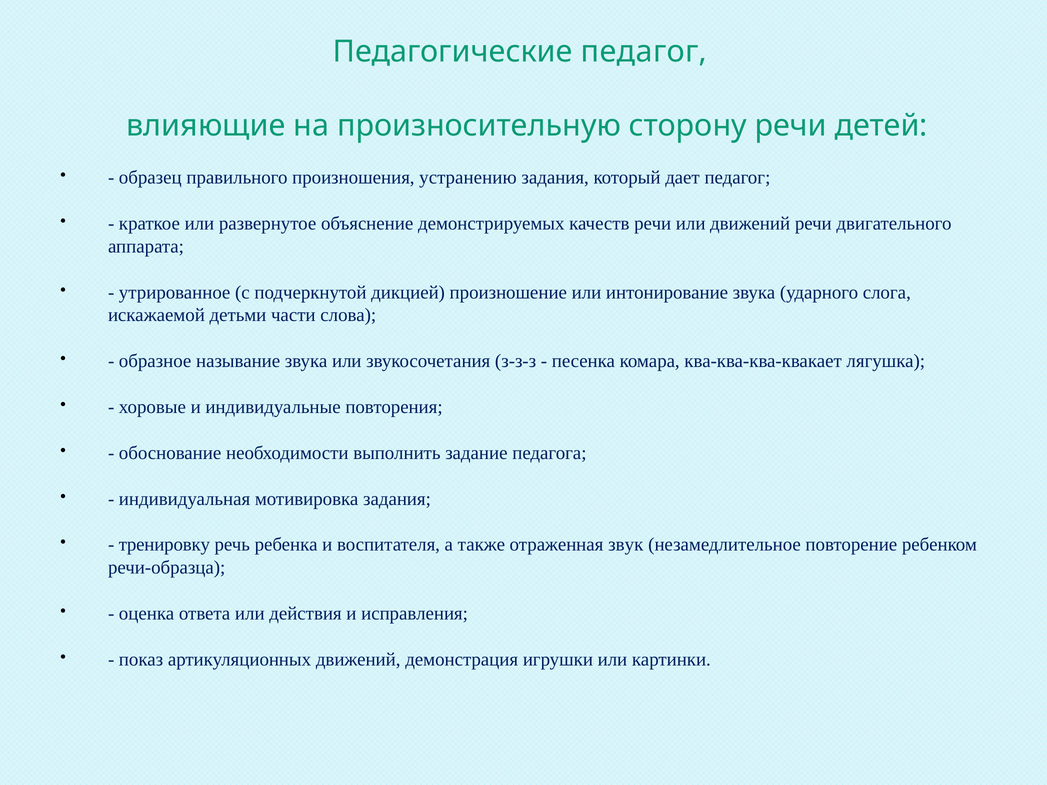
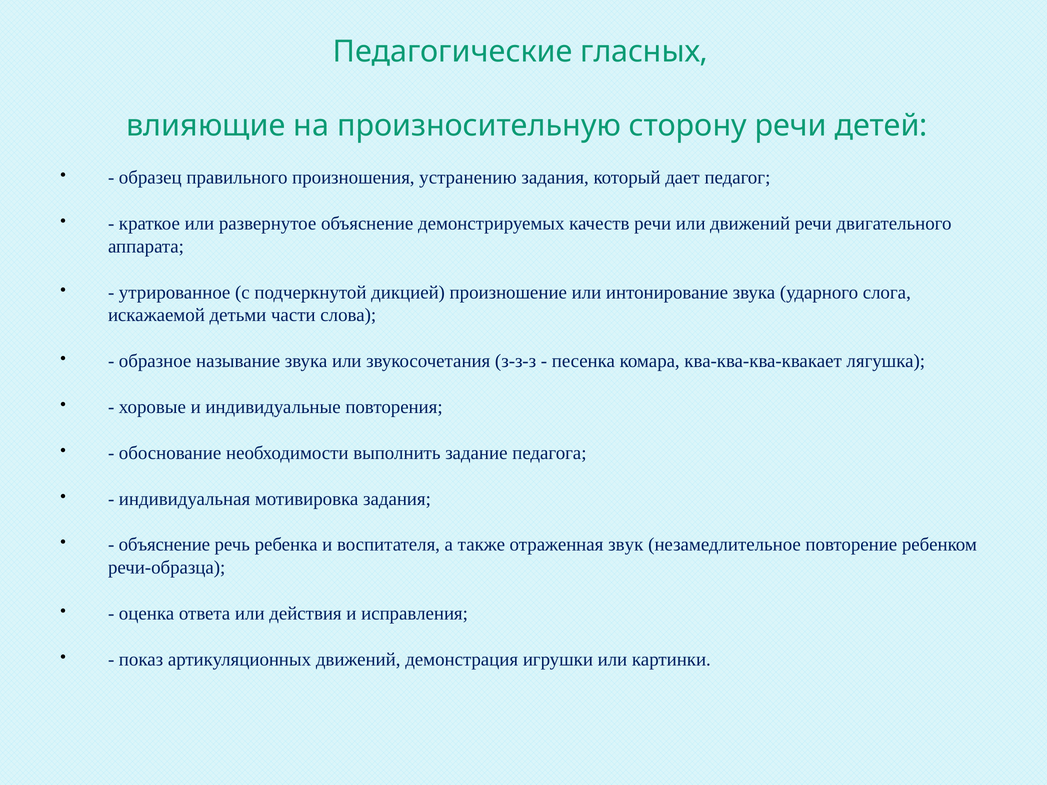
Педагогические педагог: педагог -> гласных
тренировку at (164, 545): тренировку -> объяснение
